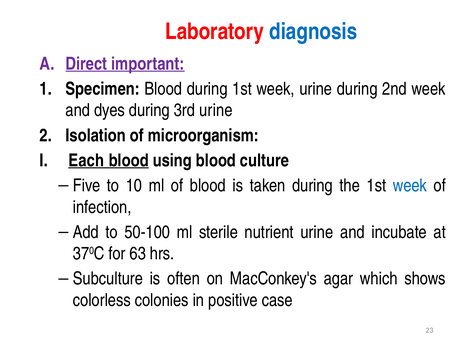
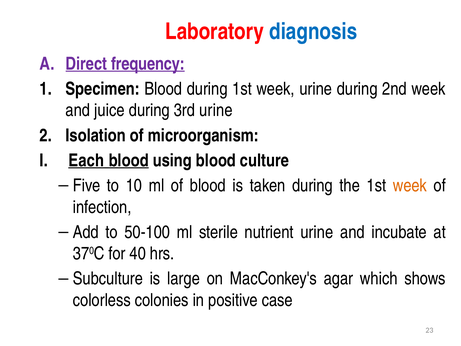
important: important -> frequency
dyes: dyes -> juice
week at (410, 185) colour: blue -> orange
63: 63 -> 40
often: often -> large
